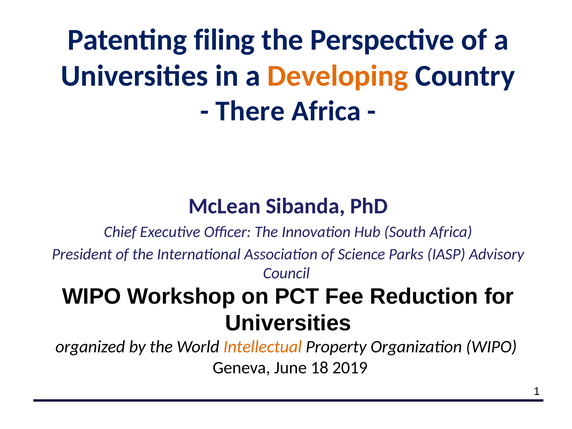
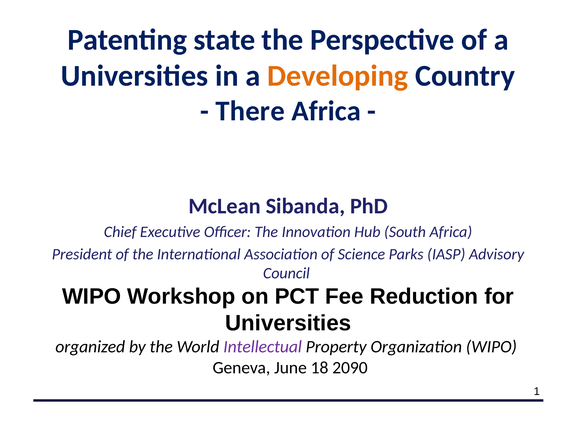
filing: filing -> state
Intellectual colour: orange -> purple
2019: 2019 -> 2090
